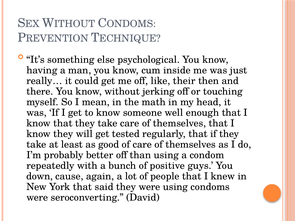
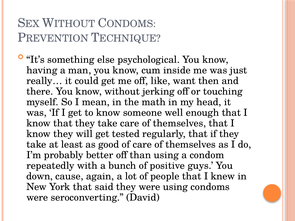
their: their -> want
